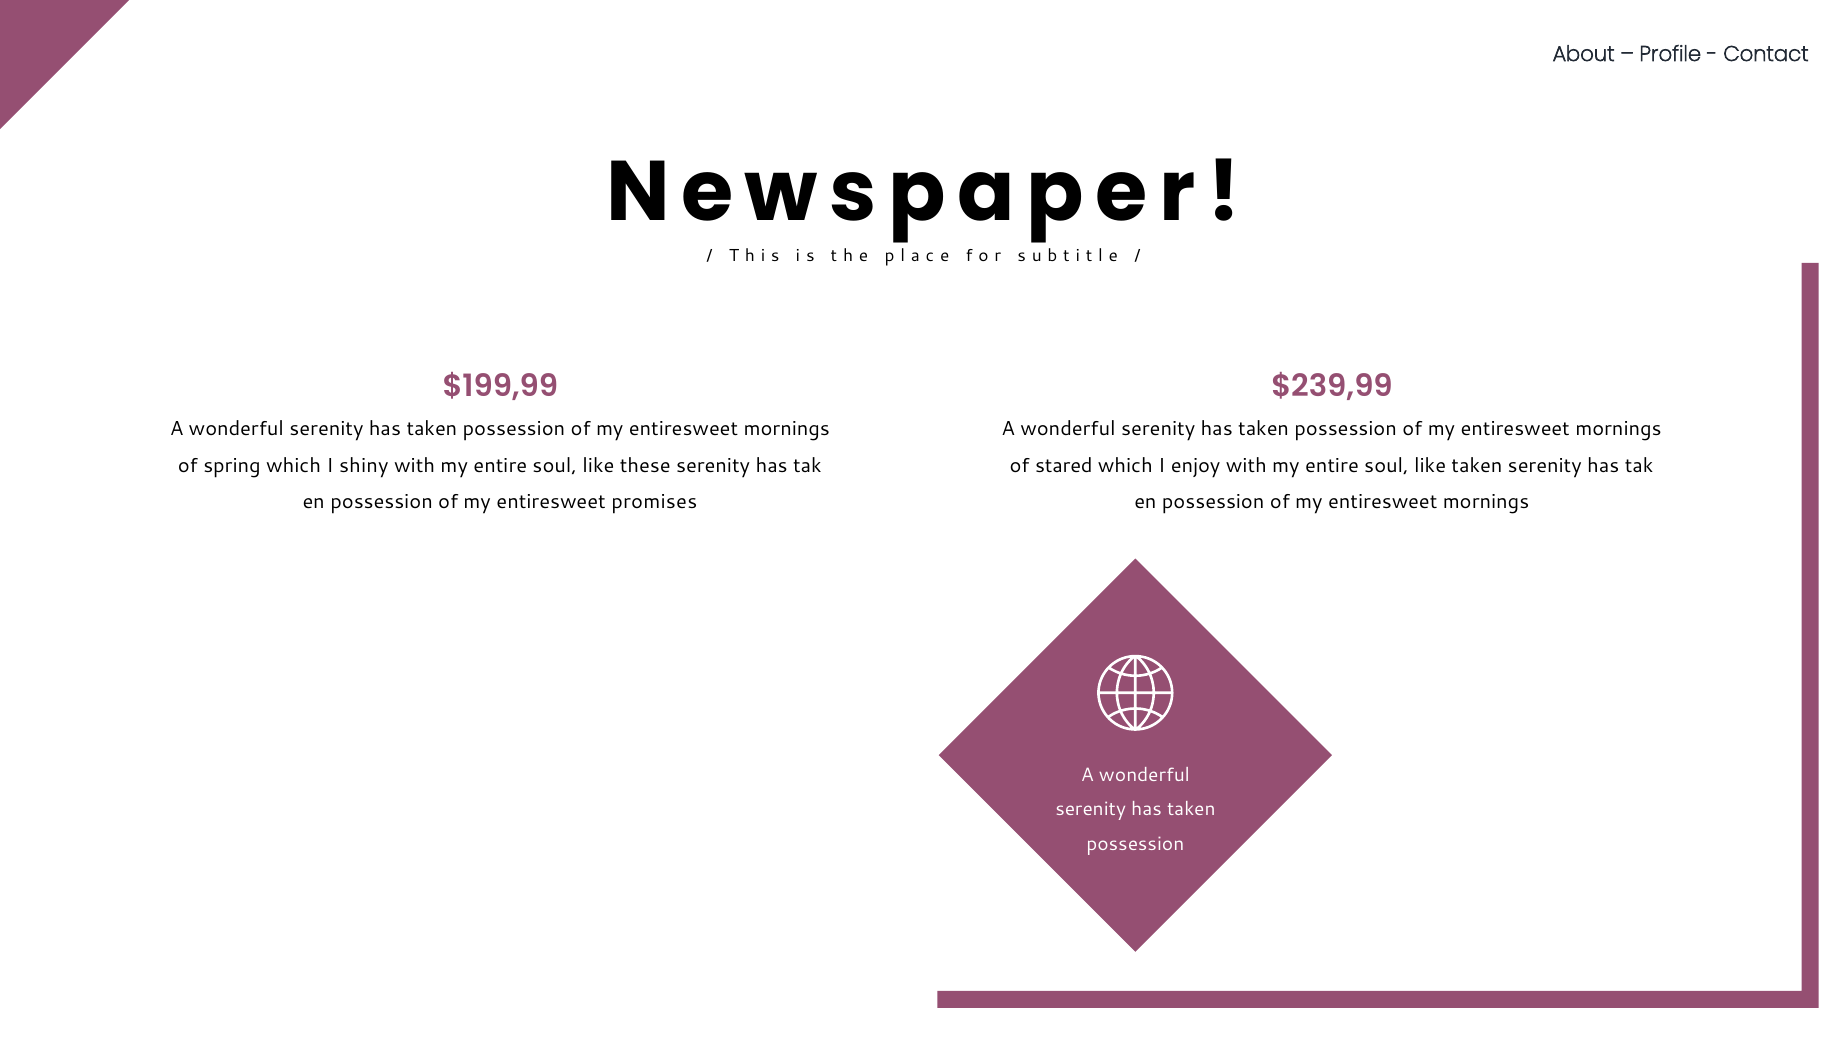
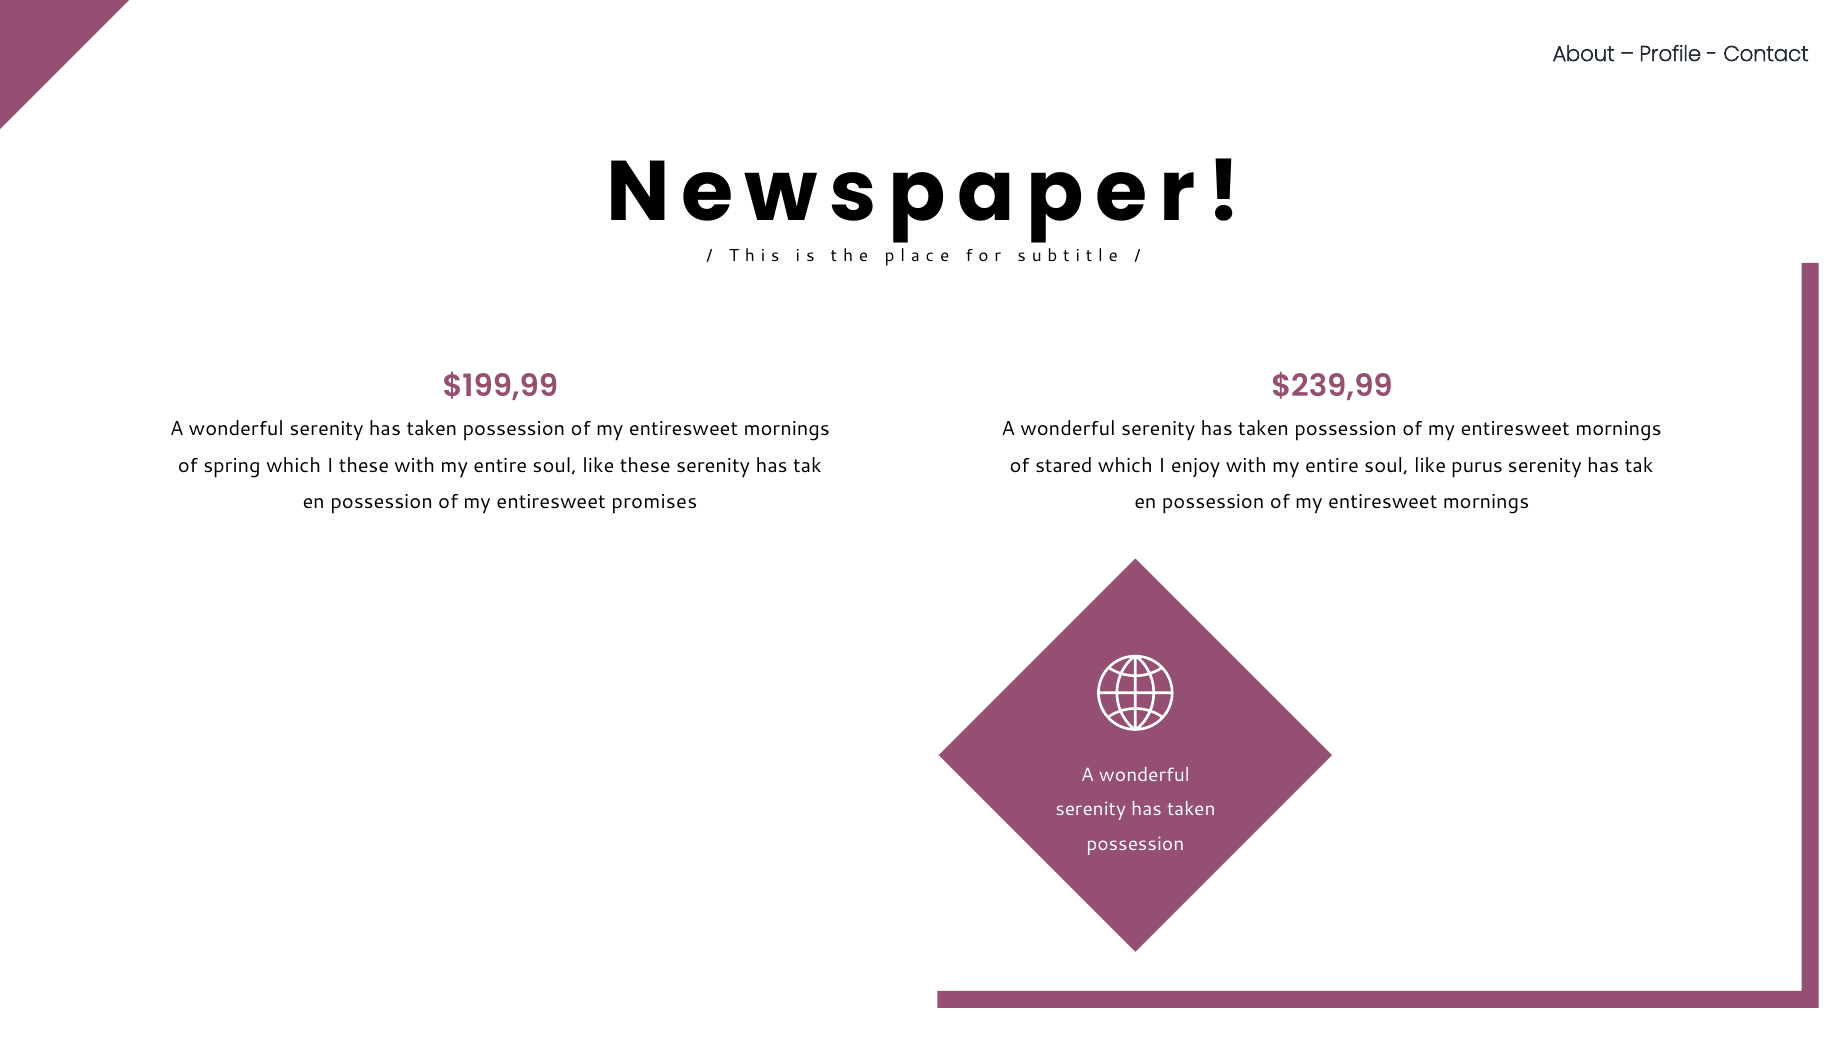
I shiny: shiny -> these
like taken: taken -> purus
